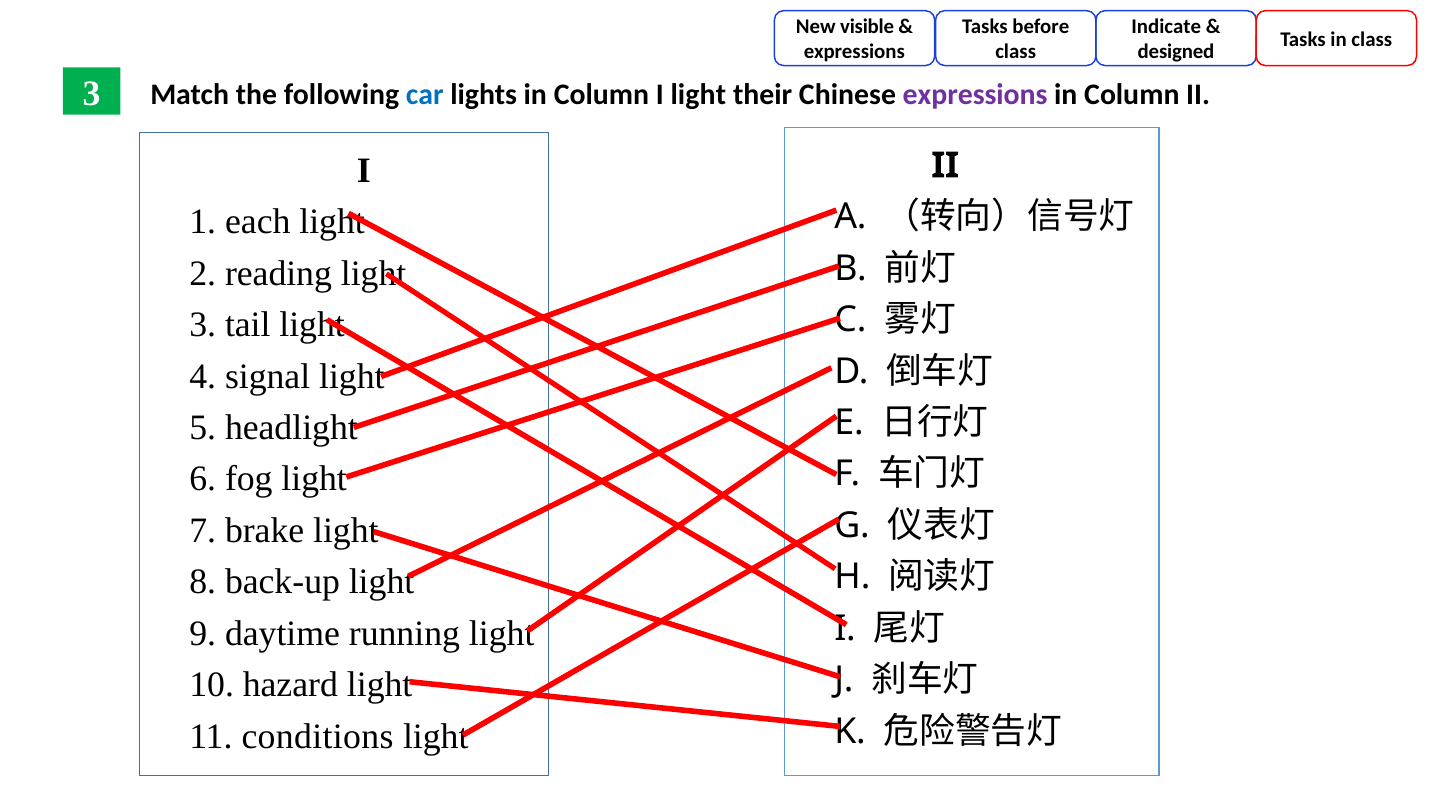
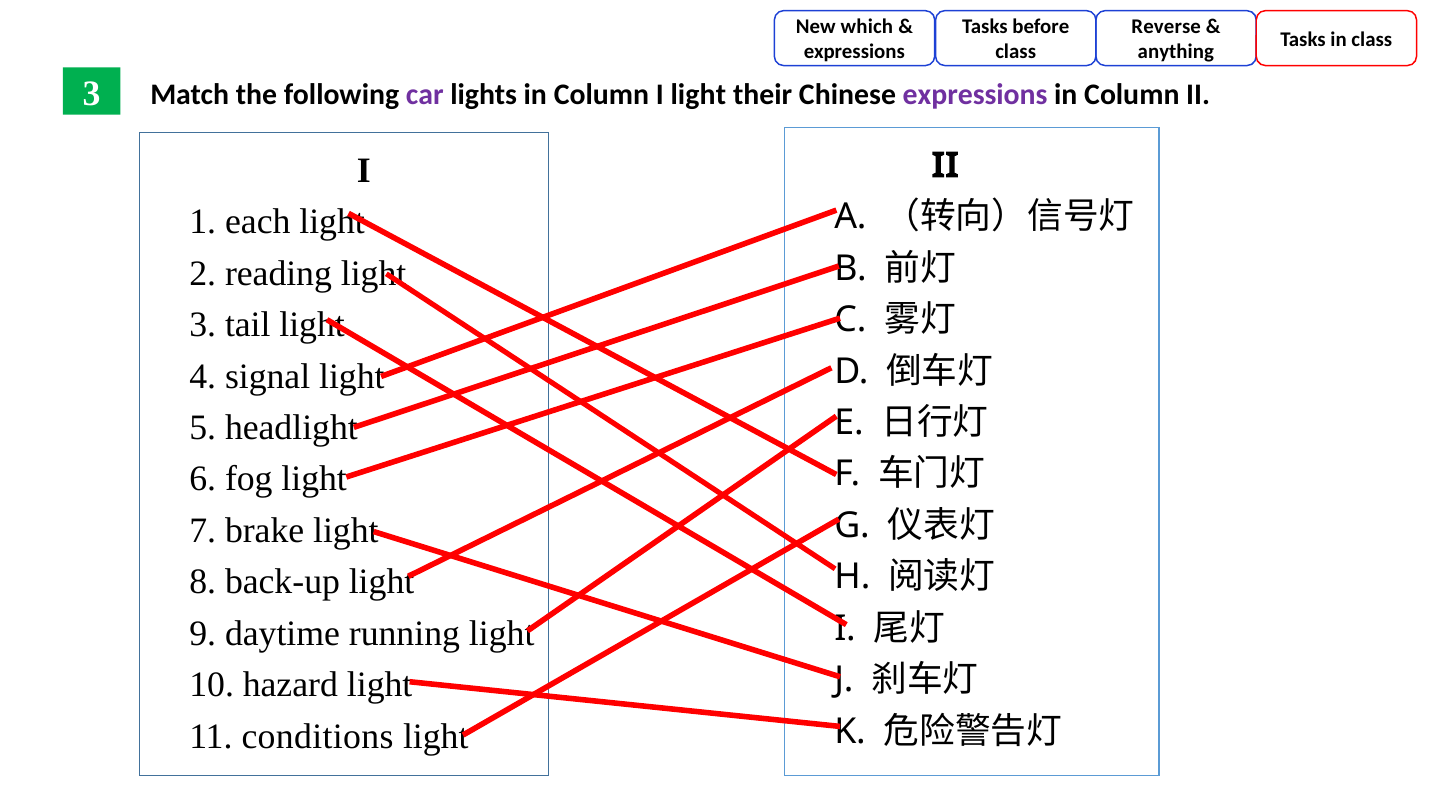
visible: visible -> which
Indicate: Indicate -> Reverse
designed: designed -> anything
car colour: blue -> purple
